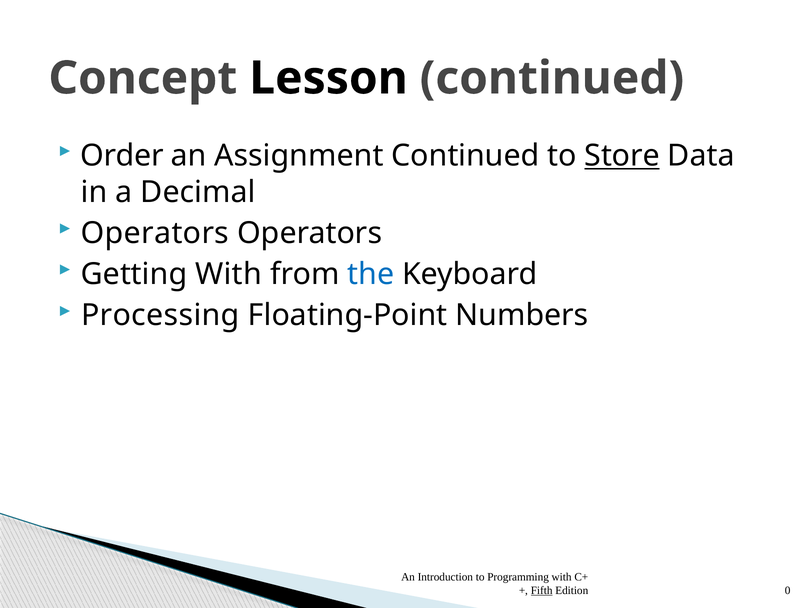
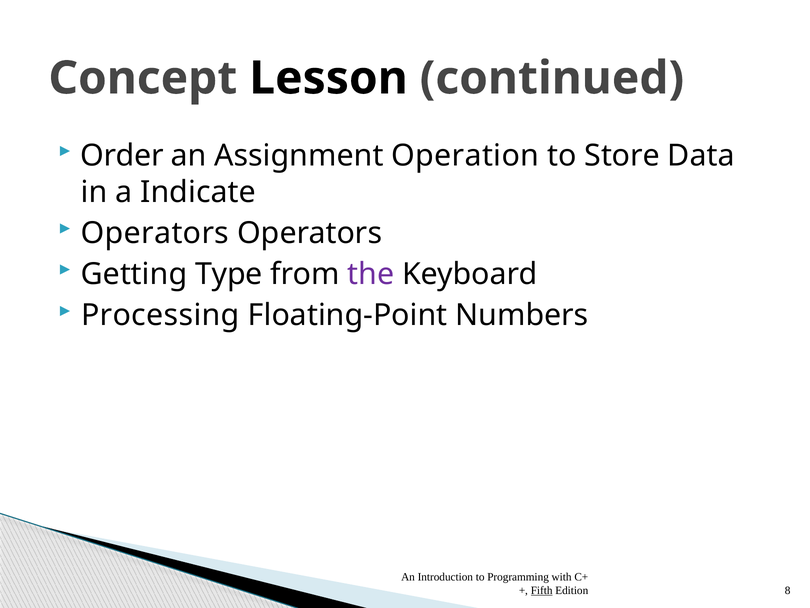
Assignment Continued: Continued -> Operation
Store underline: present -> none
Decimal: Decimal -> Indicate
Getting With: With -> Type
the colour: blue -> purple
0: 0 -> 8
